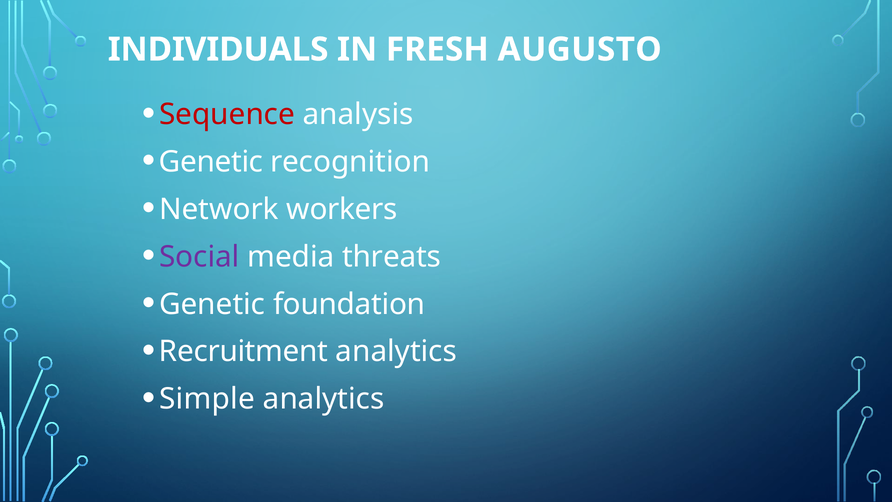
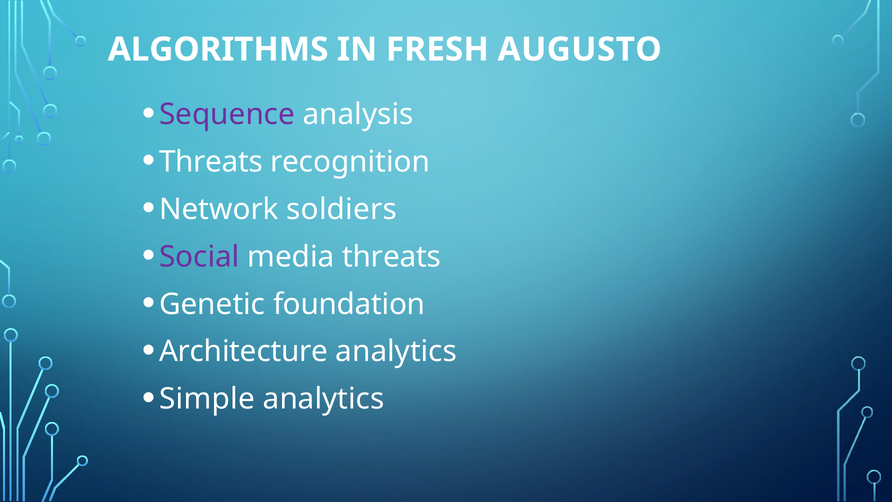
INDIVIDUALS: INDIVIDUALS -> ALGORITHMS
Sequence colour: red -> purple
Genetic at (211, 162): Genetic -> Threats
workers: workers -> soldiers
Recruitment: Recruitment -> Architecture
